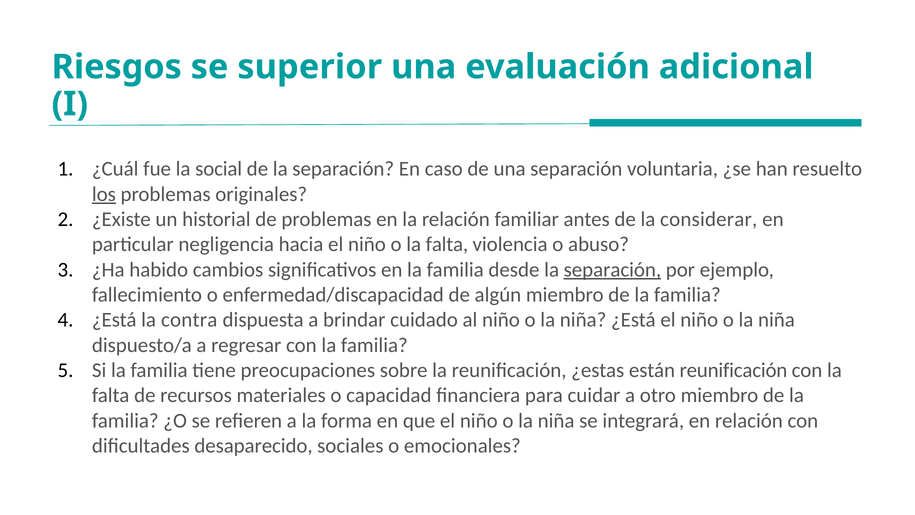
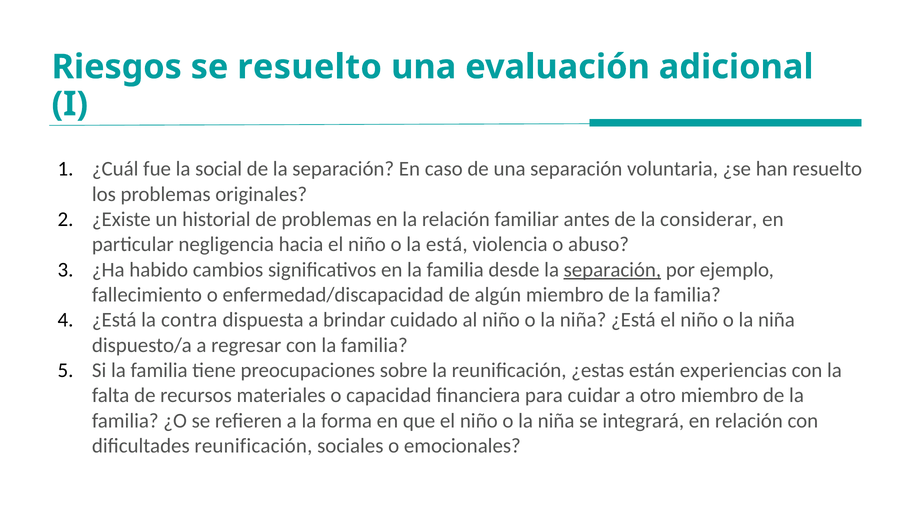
se superior: superior -> resuelto
los underline: present -> none
o la falta: falta -> está
están reunificación: reunificación -> experiencias
dificultades desaparecido: desaparecido -> reunificación
